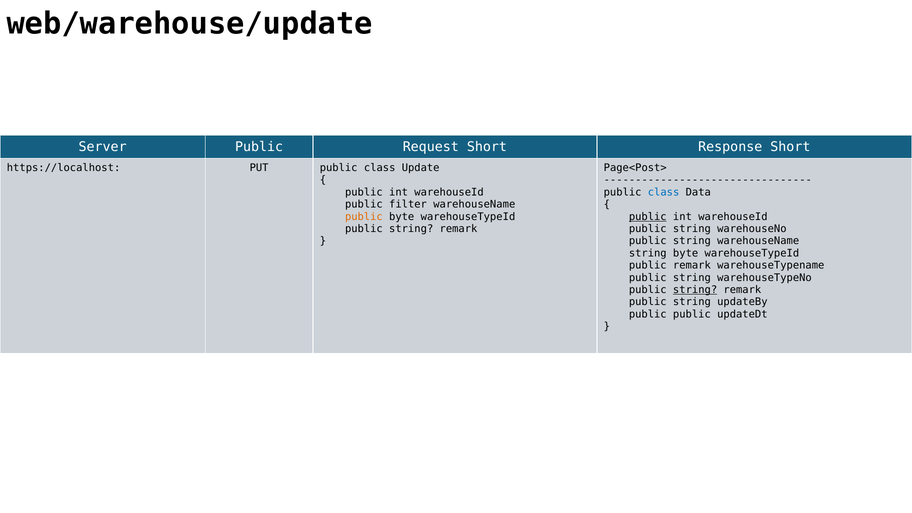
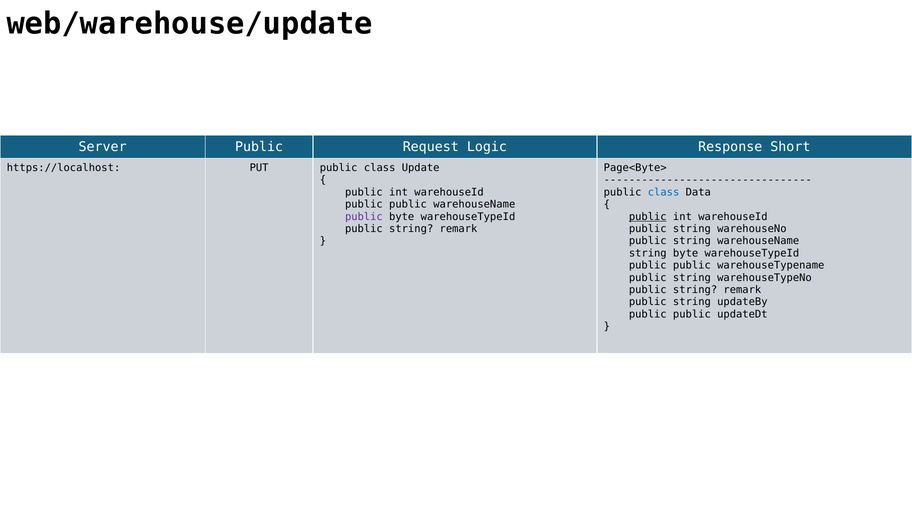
Request Short: Short -> Logic
Page<Post>: Page<Post> -> Page<Byte>
filter at (408, 204): filter -> public
public at (364, 217) colour: orange -> purple
remark at (692, 265): remark -> public
string at (695, 290) underline: present -> none
